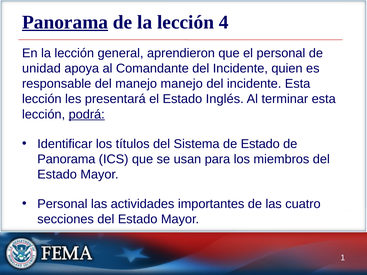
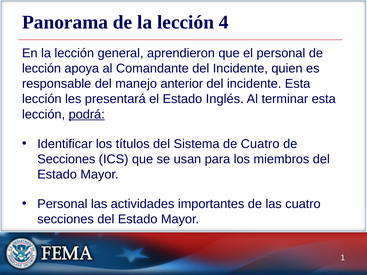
Panorama at (65, 22) underline: present -> none
unidad at (41, 69): unidad -> lección
manejo manejo: manejo -> anterior
de Estado: Estado -> Cuatro
Panorama at (66, 159): Panorama -> Secciones
